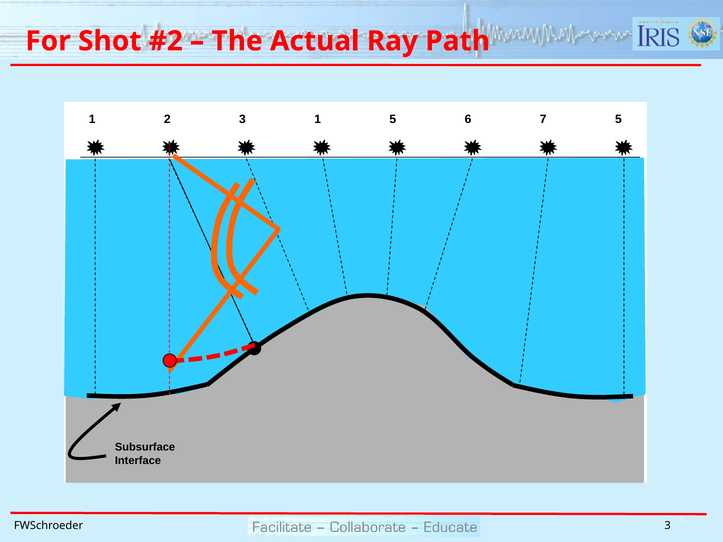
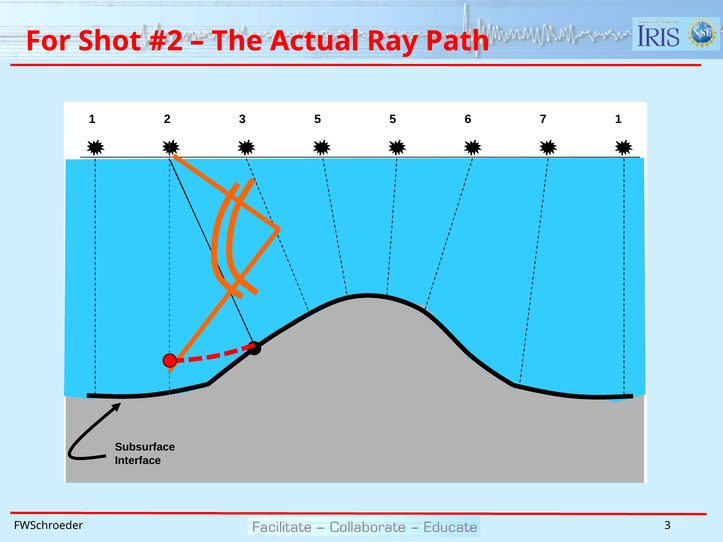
3 1: 1 -> 5
7 5: 5 -> 1
